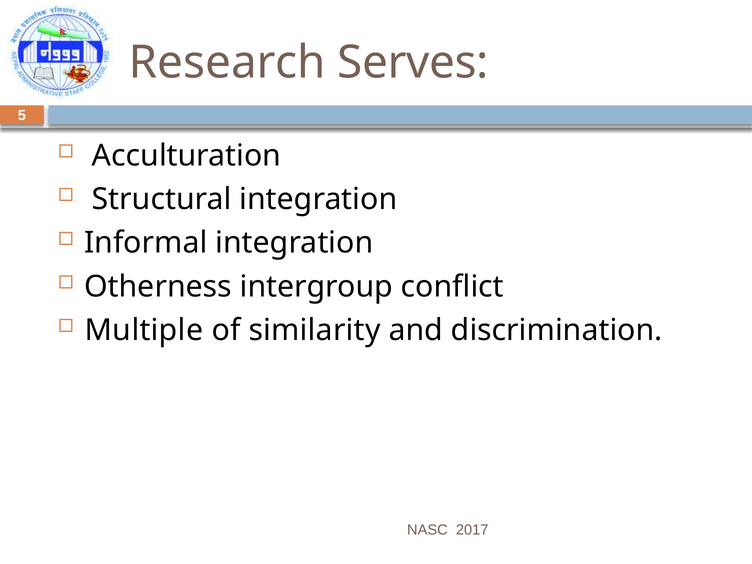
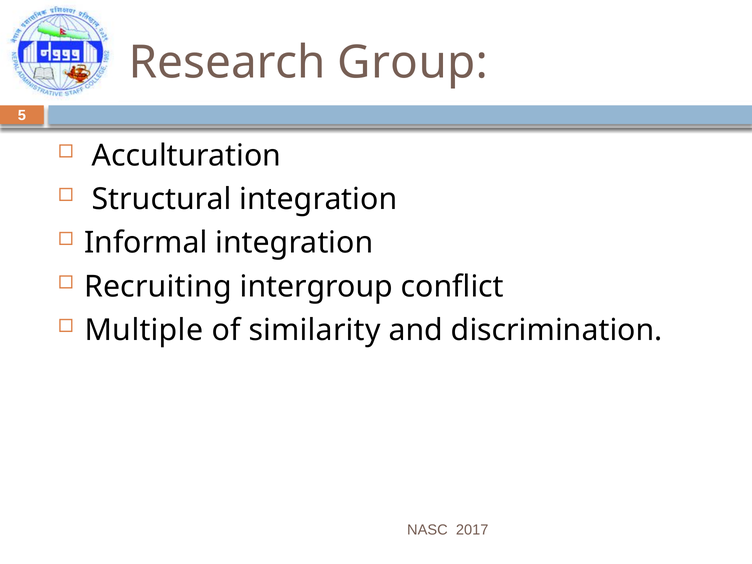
Serves: Serves -> Group
Otherness: Otherness -> Recruiting
